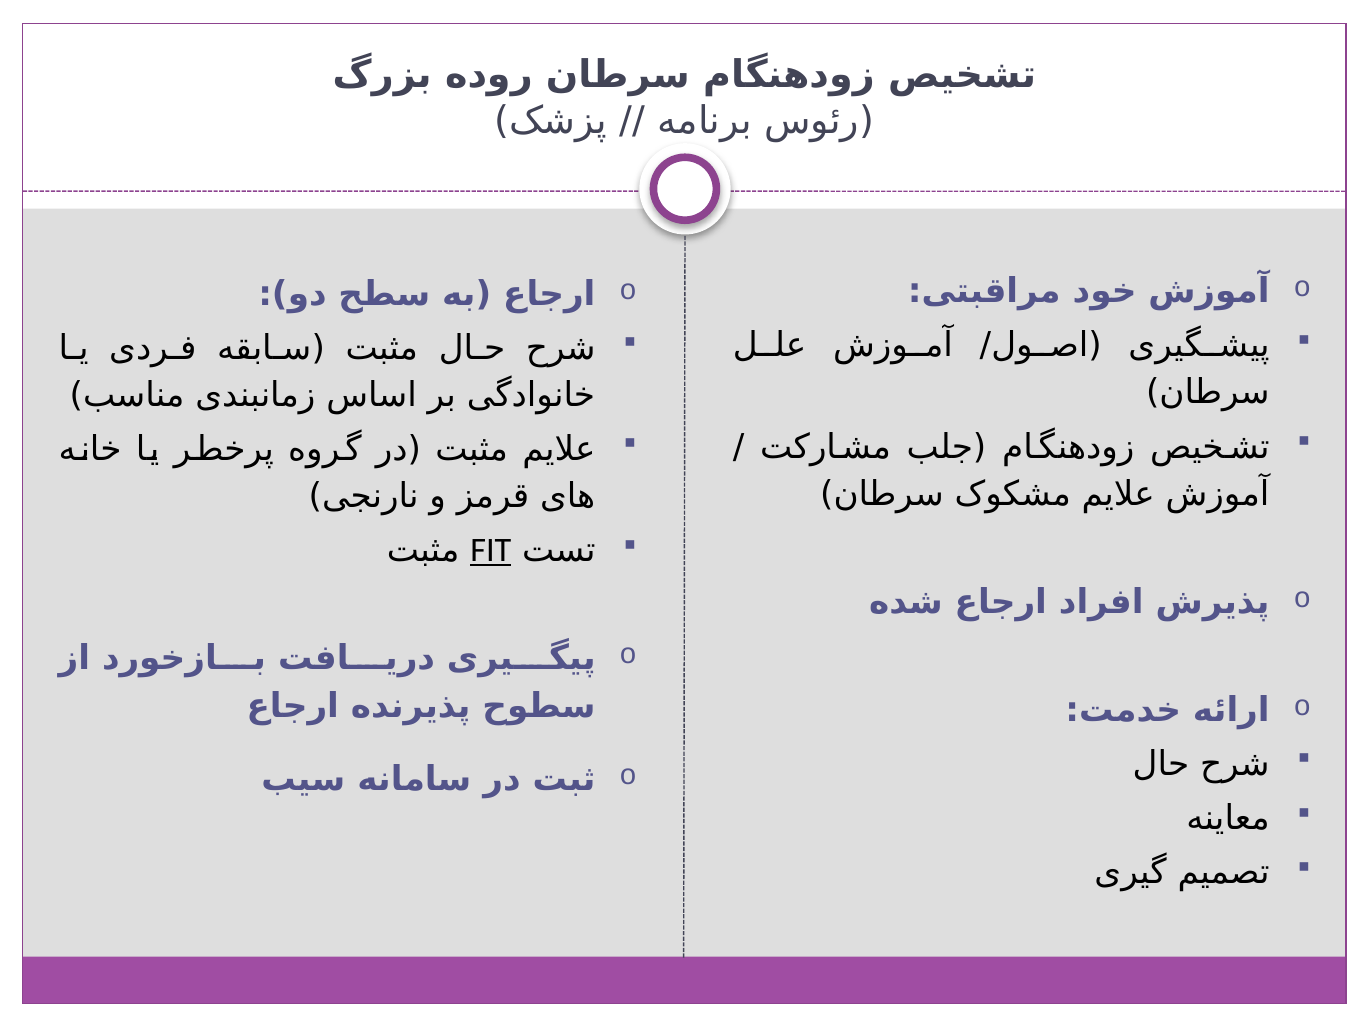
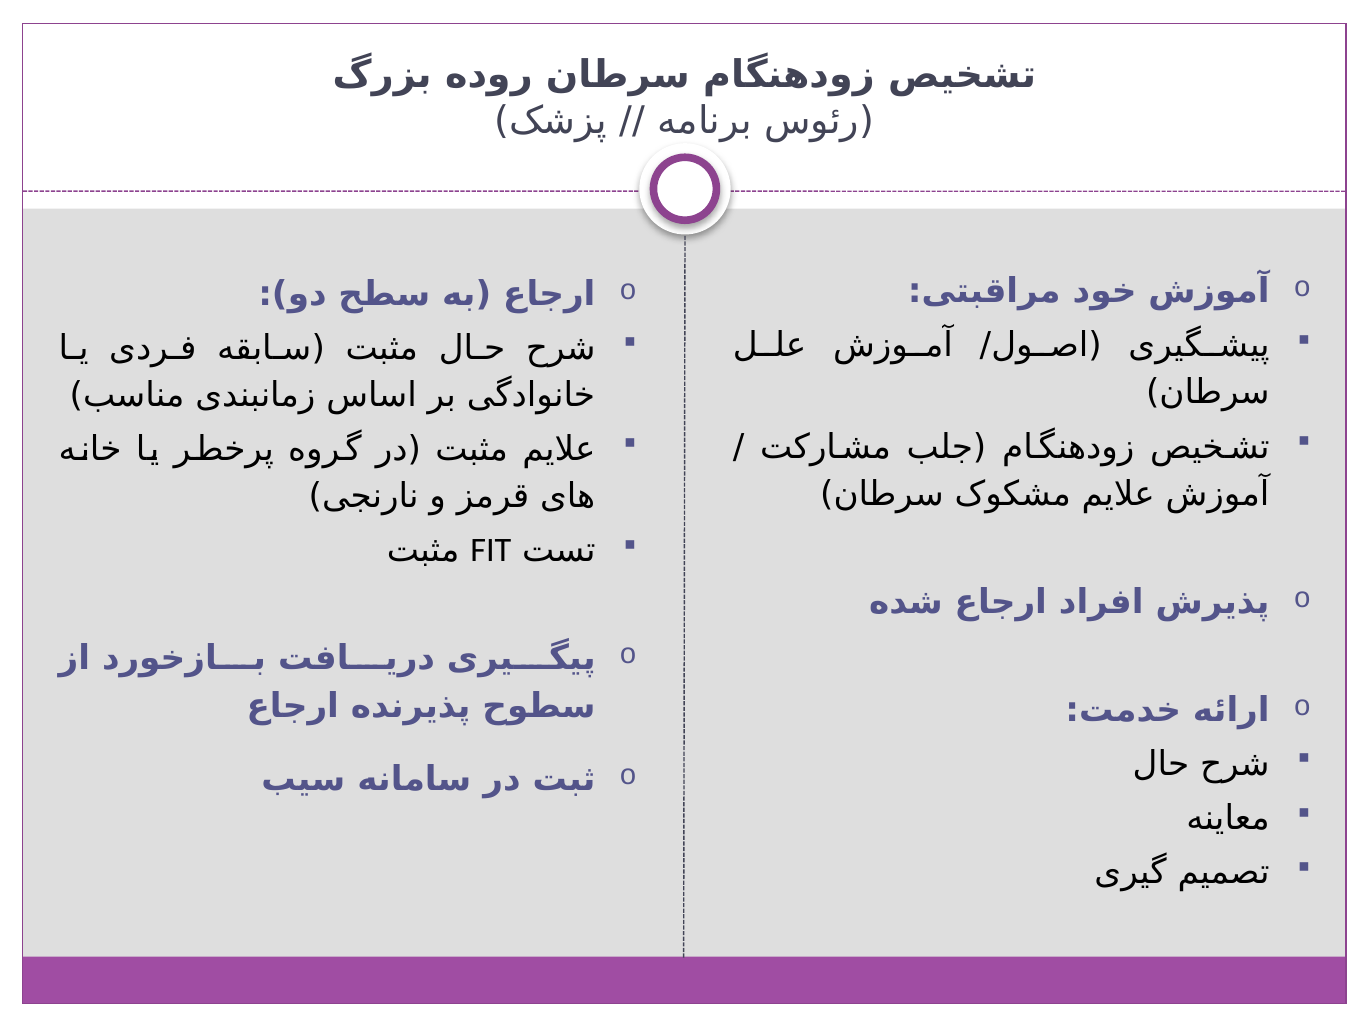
FIT underline: present -> none
